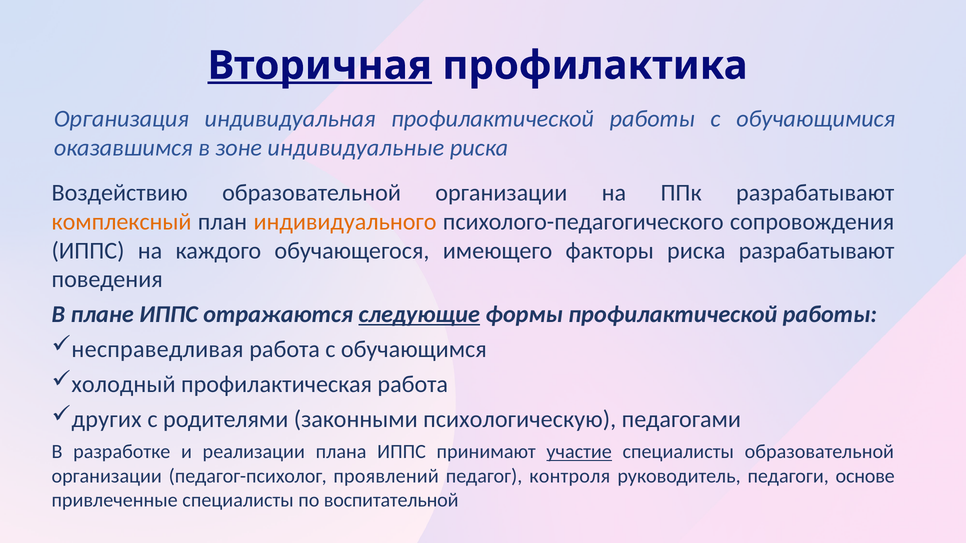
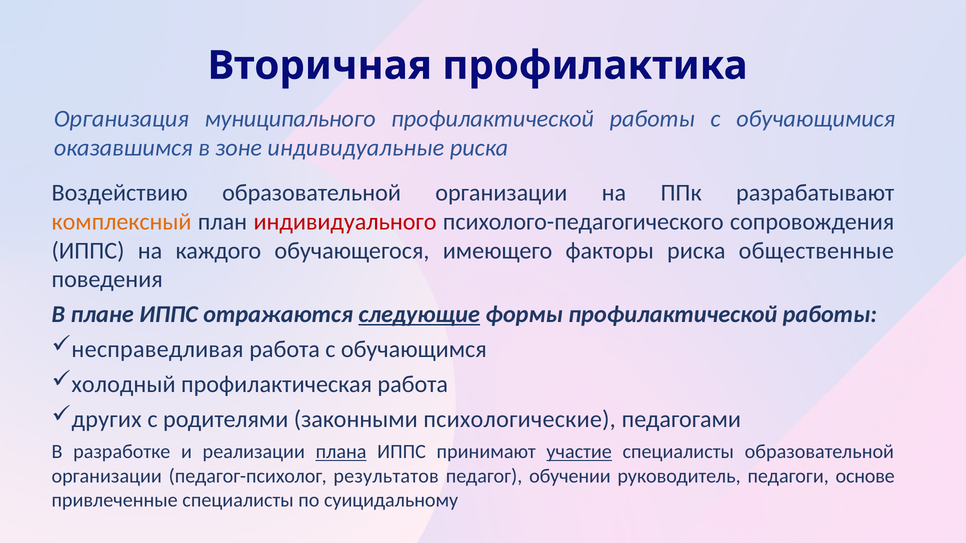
Вторичная underline: present -> none
индивидуальная: индивидуальная -> муниципального
индивидуального colour: orange -> red
риска разрабатывают: разрабатывают -> общественные
психологическую: психологическую -> психологические
плана underline: none -> present
проявлений: проявлений -> результатов
контроля: контроля -> обучении
воспитательной: воспитательной -> суицидальному
